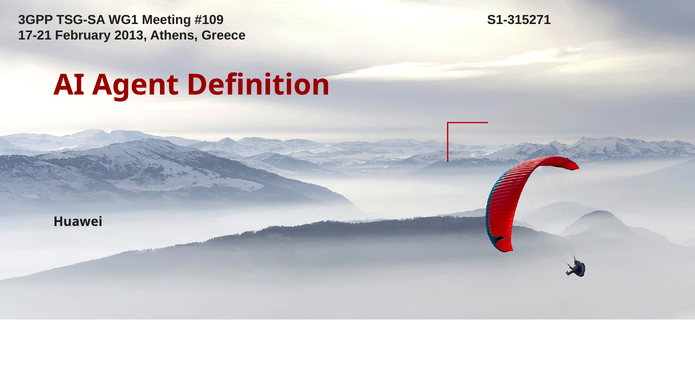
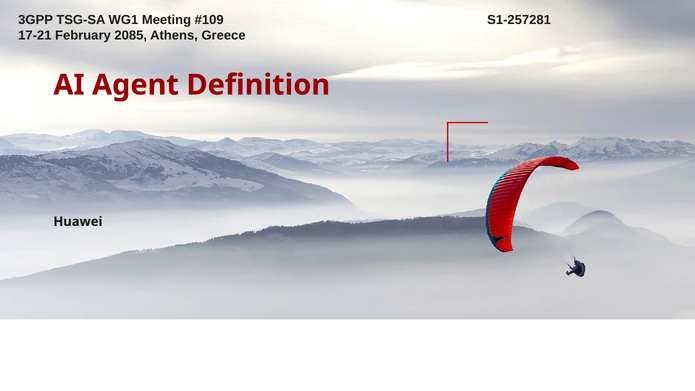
S1-315271: S1-315271 -> S1-257281
2013: 2013 -> 2085
